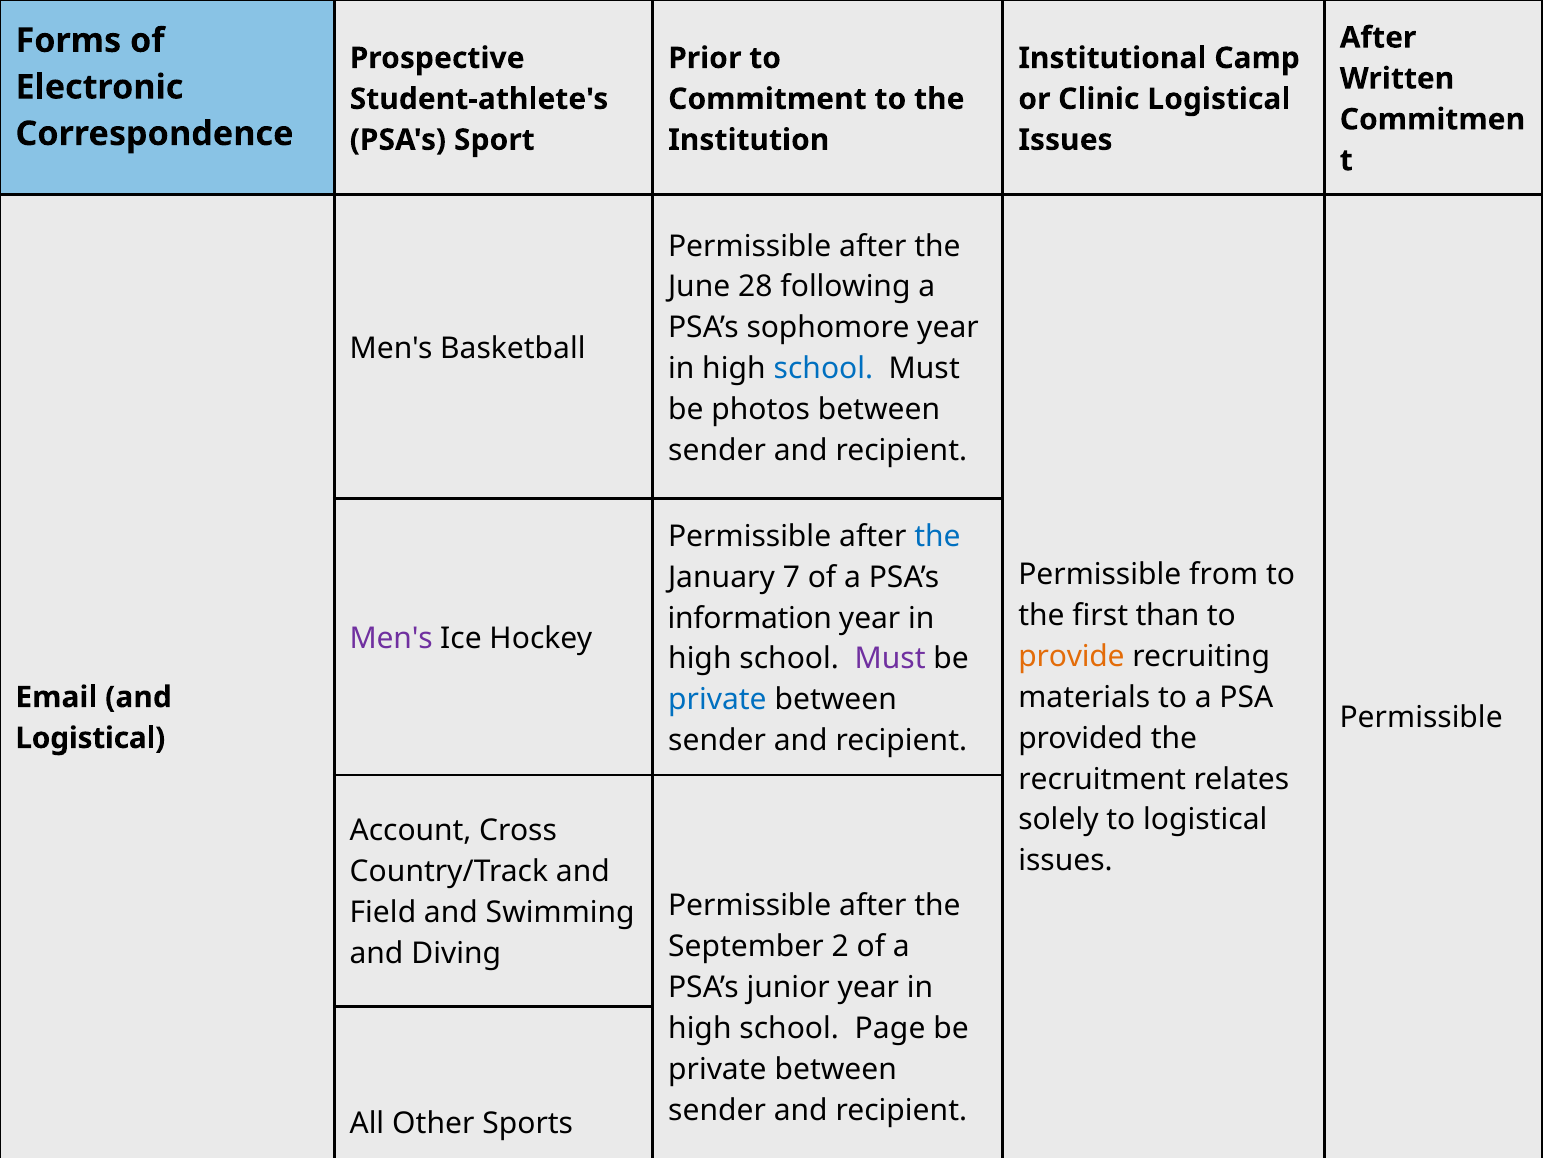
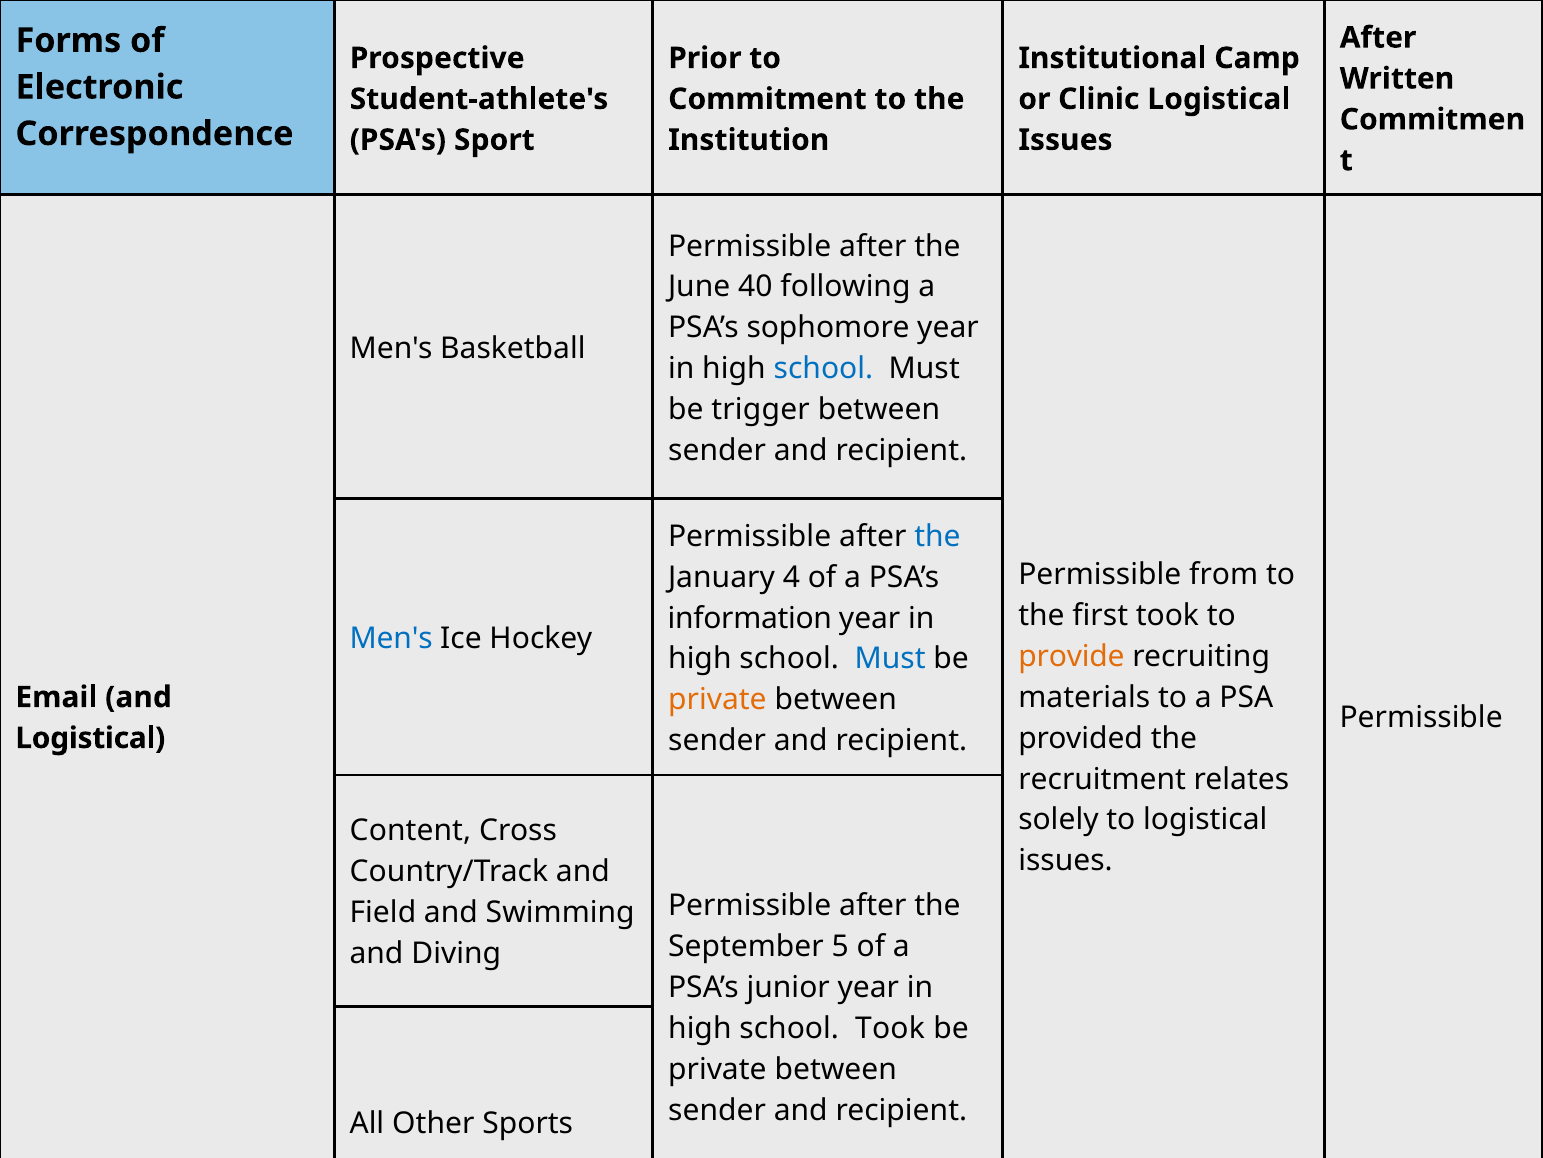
28: 28 -> 40
photos: photos -> trigger
7: 7 -> 4
first than: than -> took
Men's at (391, 638) colour: purple -> blue
Must at (890, 659) colour: purple -> blue
private at (717, 700) colour: blue -> orange
Account: Account -> Content
2: 2 -> 5
school Page: Page -> Took
